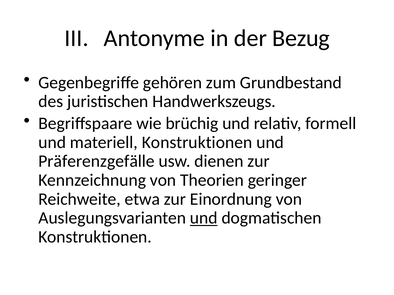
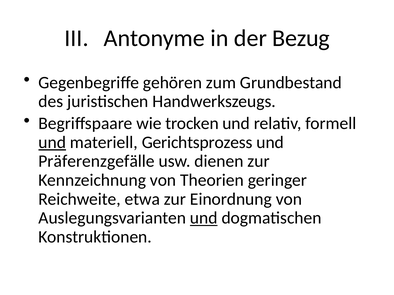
brüchig: brüchig -> trocken
und at (52, 143) underline: none -> present
materiell Konstruktionen: Konstruktionen -> Gerichtsprozess
